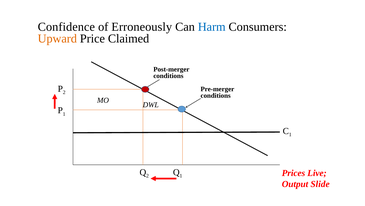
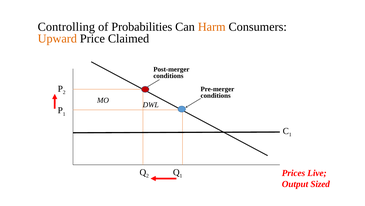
Confidence: Confidence -> Controlling
Erroneously: Erroneously -> Probabilities
Harm colour: blue -> orange
Slide: Slide -> Sized
